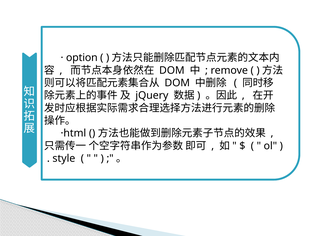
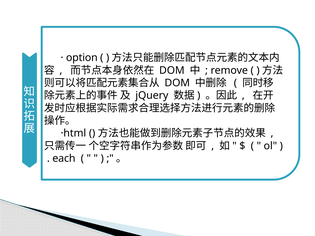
style: style -> each
